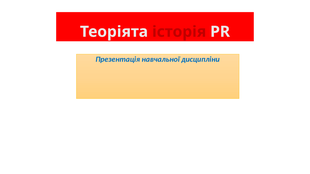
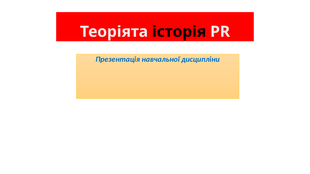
історія colour: red -> black
